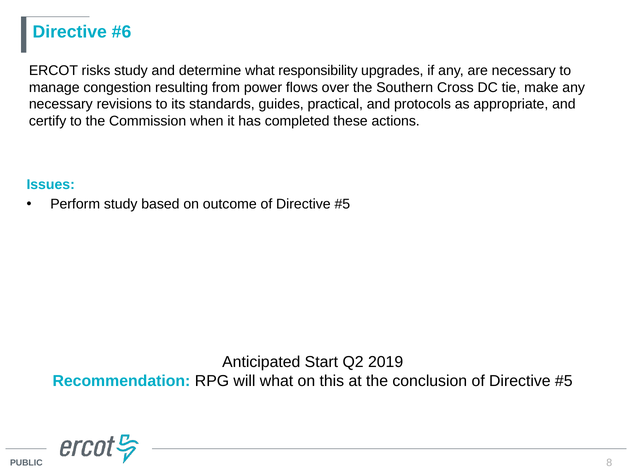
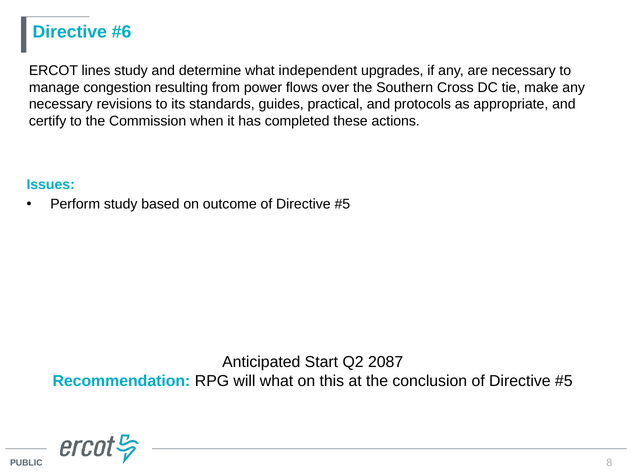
risks: risks -> lines
responsibility: responsibility -> independent
2019: 2019 -> 2087
